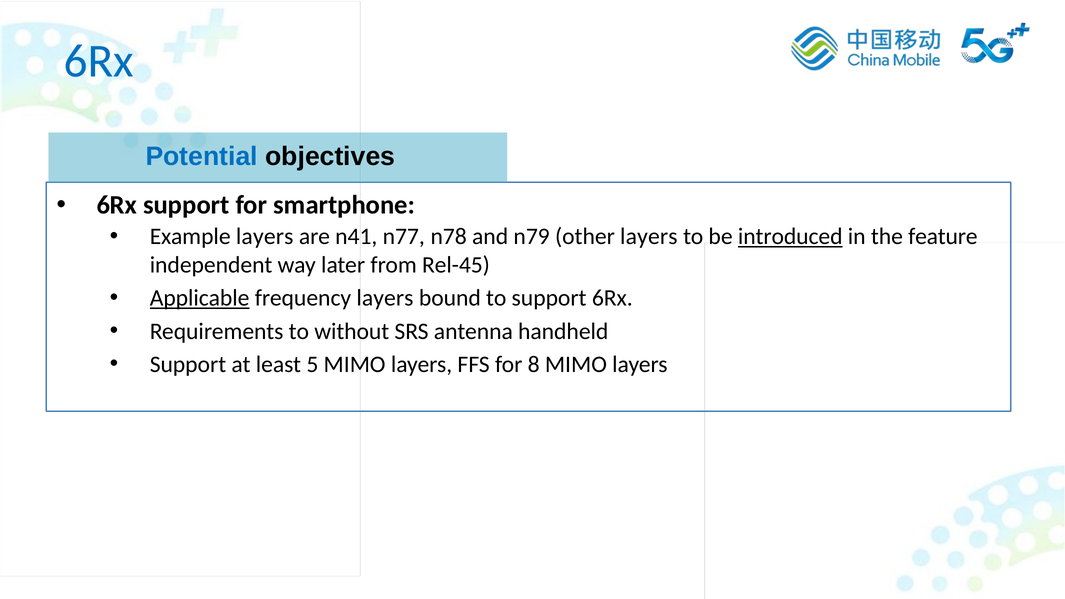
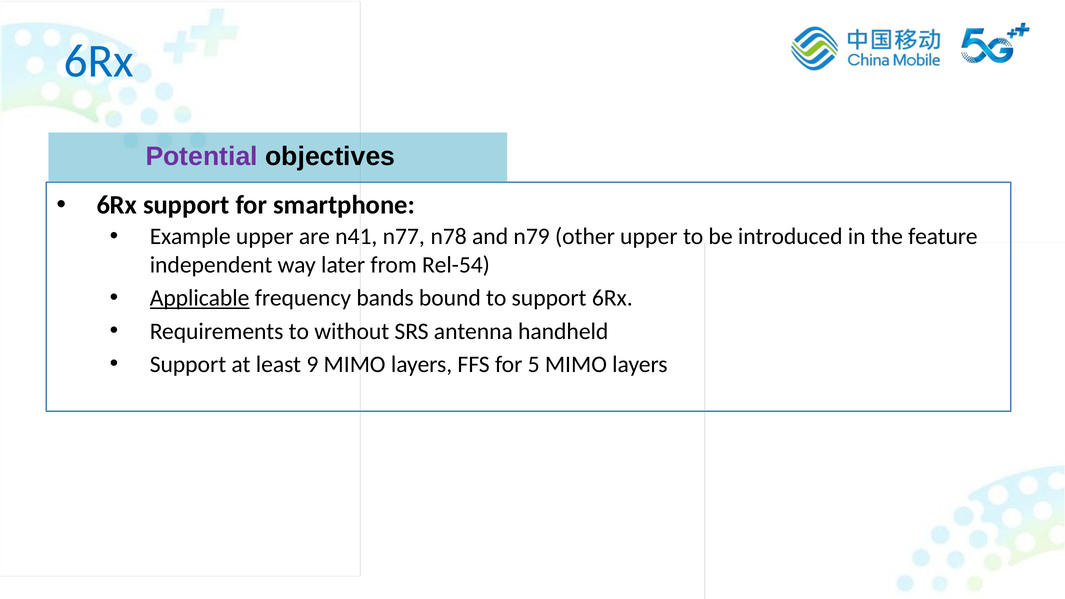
Potential colour: blue -> purple
Example layers: layers -> upper
other layers: layers -> upper
introduced underline: present -> none
Rel-45: Rel-45 -> Rel-54
frequency layers: layers -> bands
5: 5 -> 9
8: 8 -> 5
